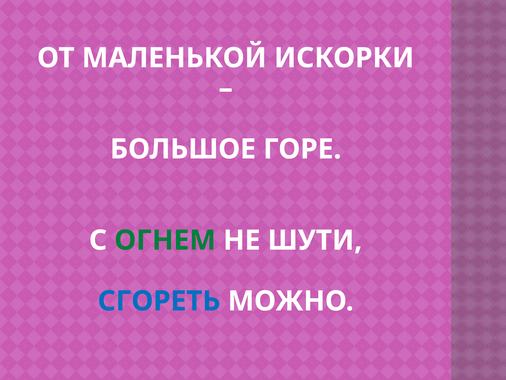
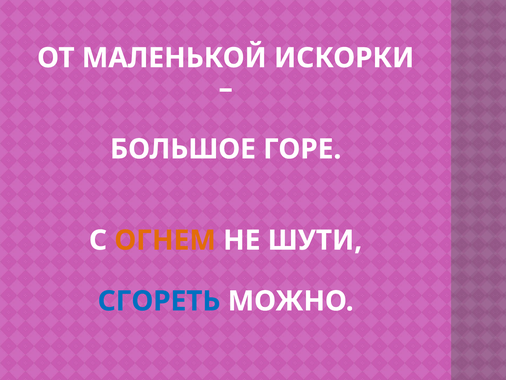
ОГНЕМ colour: green -> orange
